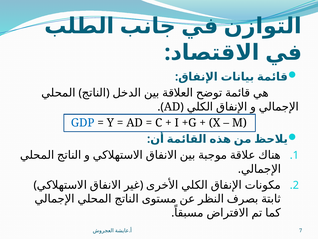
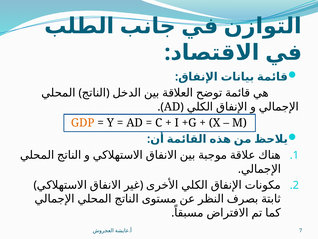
GDP colour: blue -> orange
